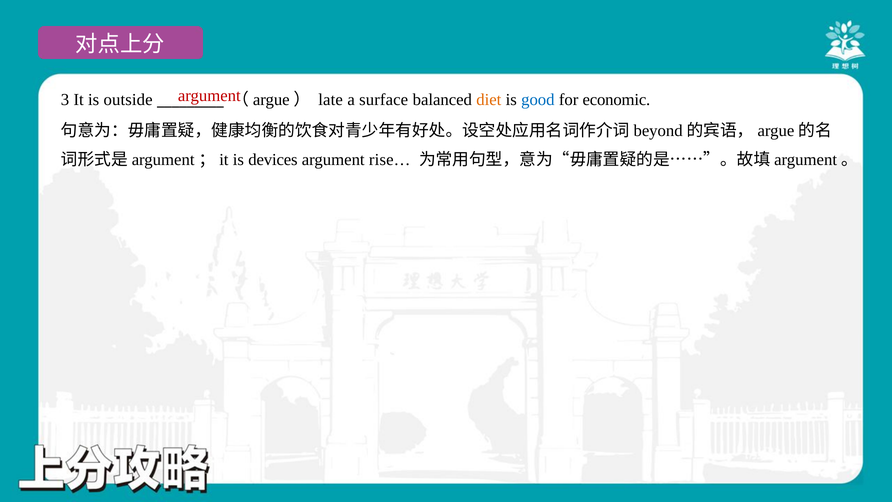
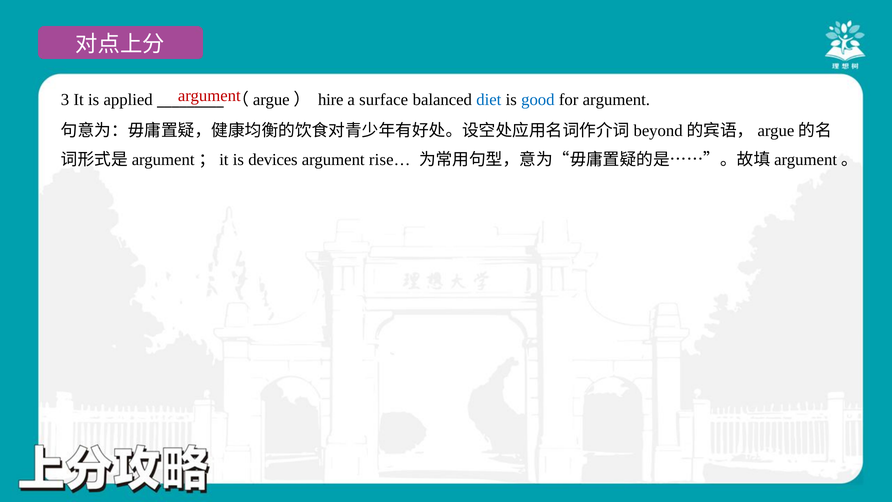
outside: outside -> applied
late: late -> hire
diet colour: orange -> blue
for economic: economic -> argument
